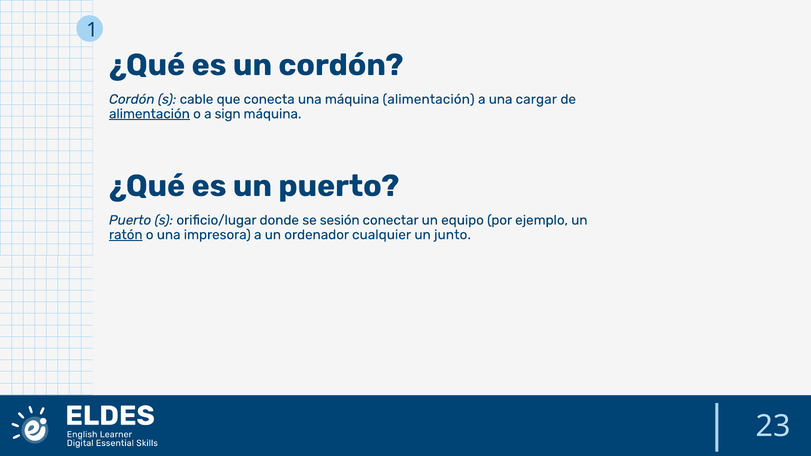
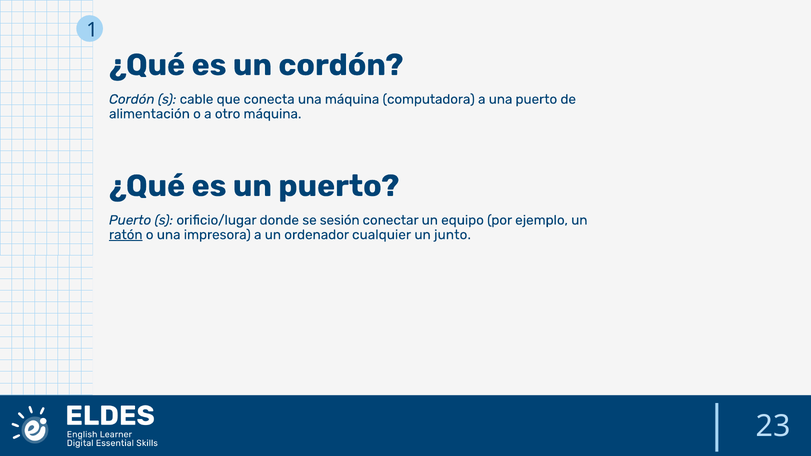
máquina alimentación: alimentación -> computadora
una cargar: cargar -> puerto
alimentación at (149, 114) underline: present -> none
sign: sign -> otro
